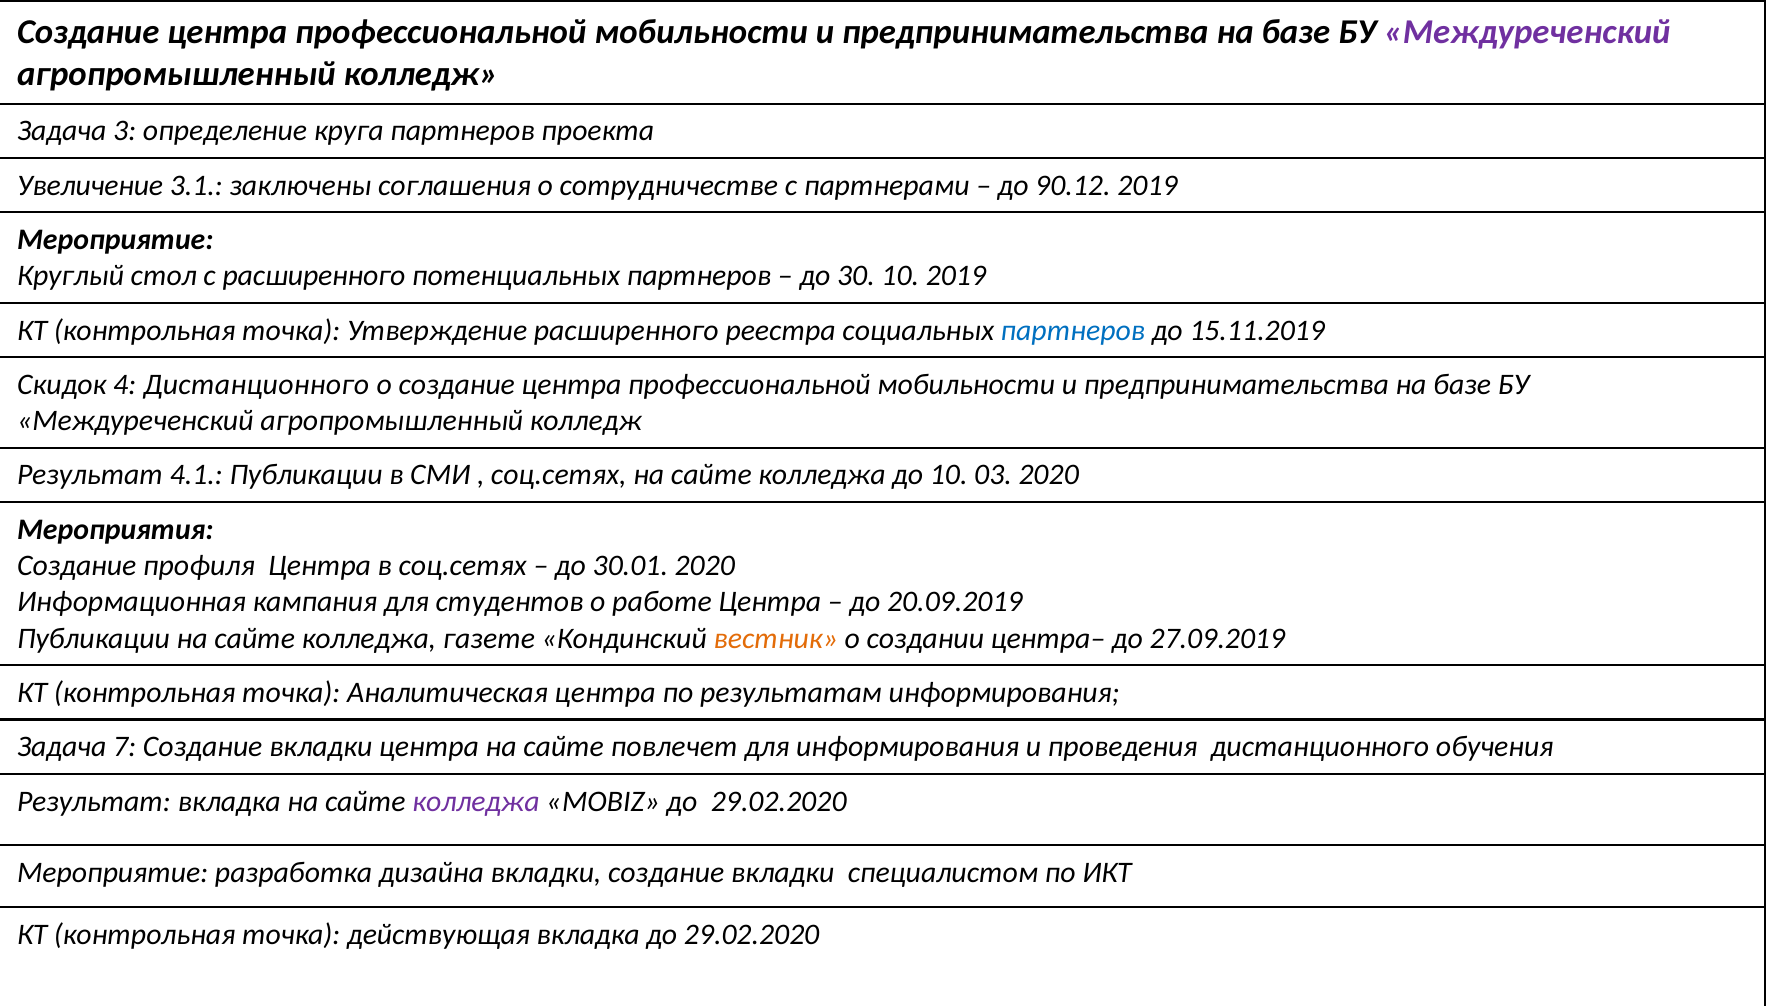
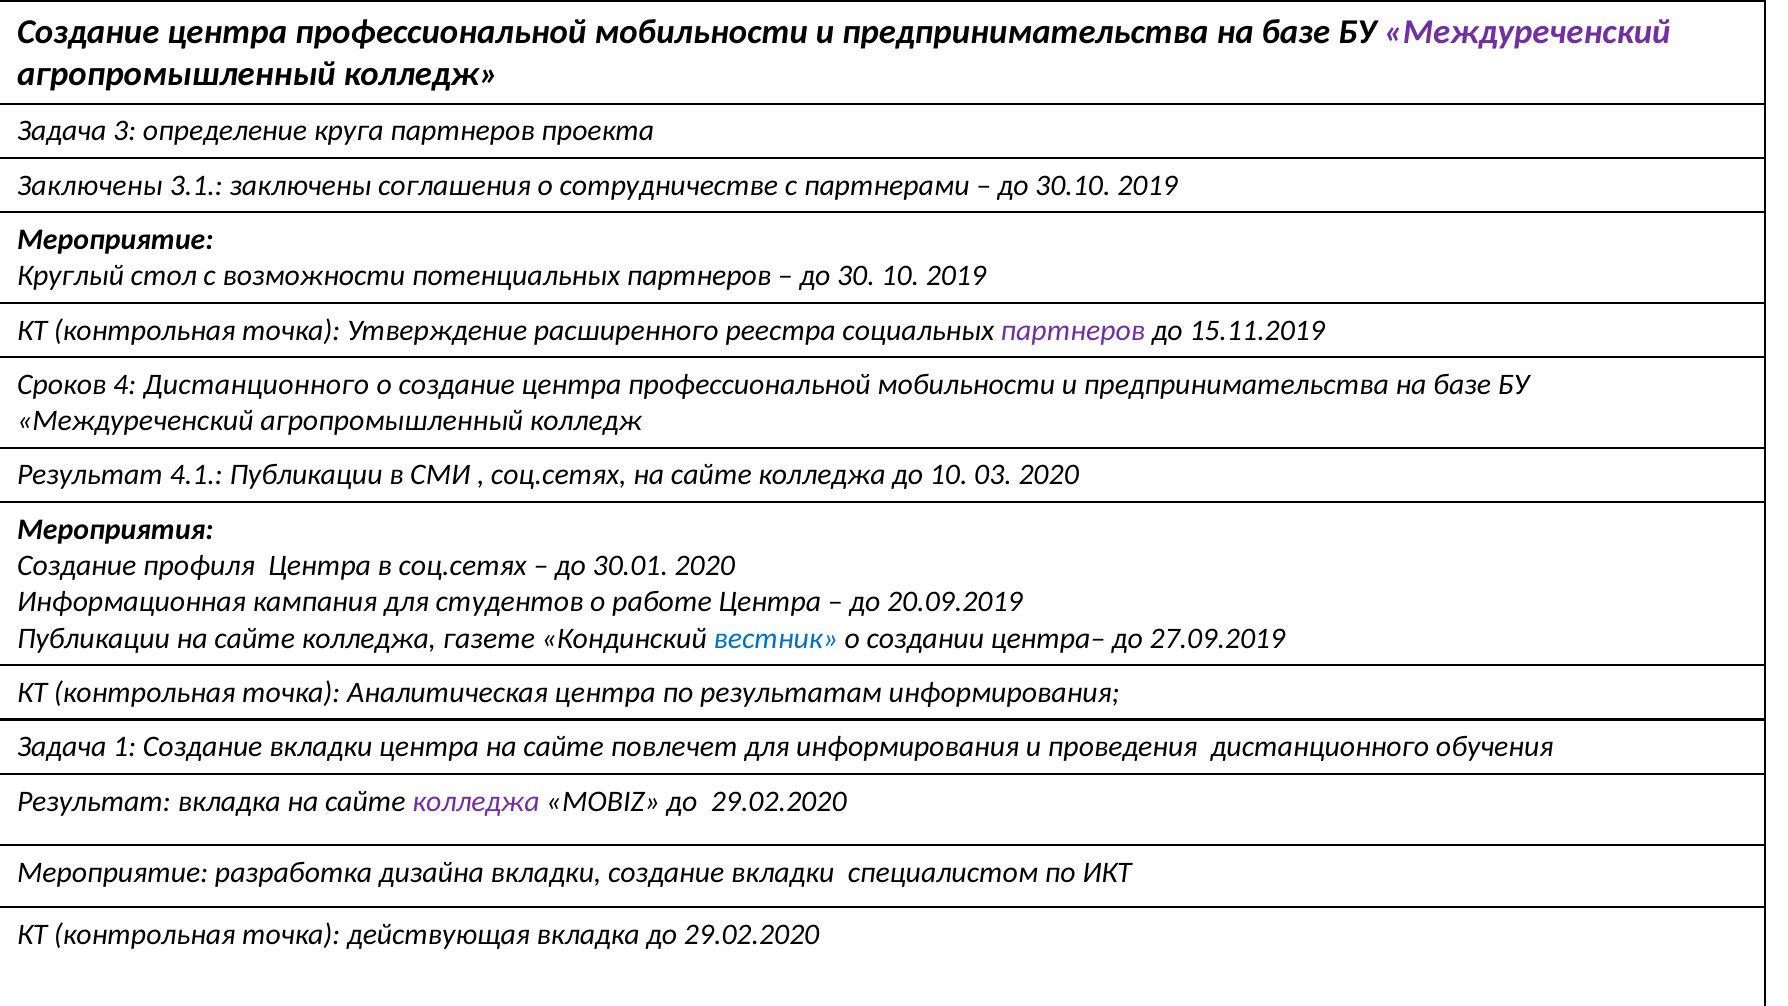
Увеличение at (90, 185): Увеличение -> Заключены
90.12: 90.12 -> 30.10
с расширенного: расширенного -> возможности
партнеров at (1073, 330) colour: blue -> purple
Скидок: Скидок -> Сроков
вестник colour: orange -> blue
7: 7 -> 1
